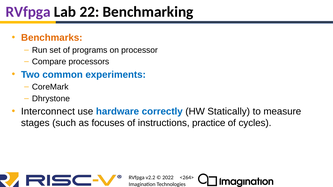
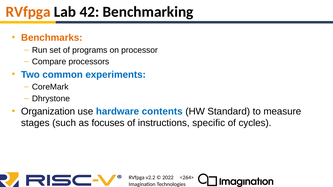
RVfpga at (28, 12) colour: purple -> orange
22: 22 -> 42
Interconnect: Interconnect -> Organization
correctly: correctly -> contents
Statically: Statically -> Standard
practice: practice -> specific
